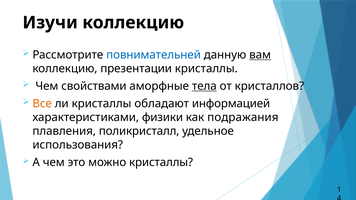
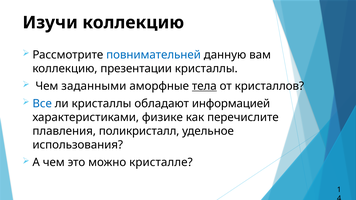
вам underline: present -> none
свойствами: свойствами -> заданными
Все colour: orange -> blue
физики: физики -> физике
подражания: подражания -> перечислите
можно кристаллы: кристаллы -> кристалле
